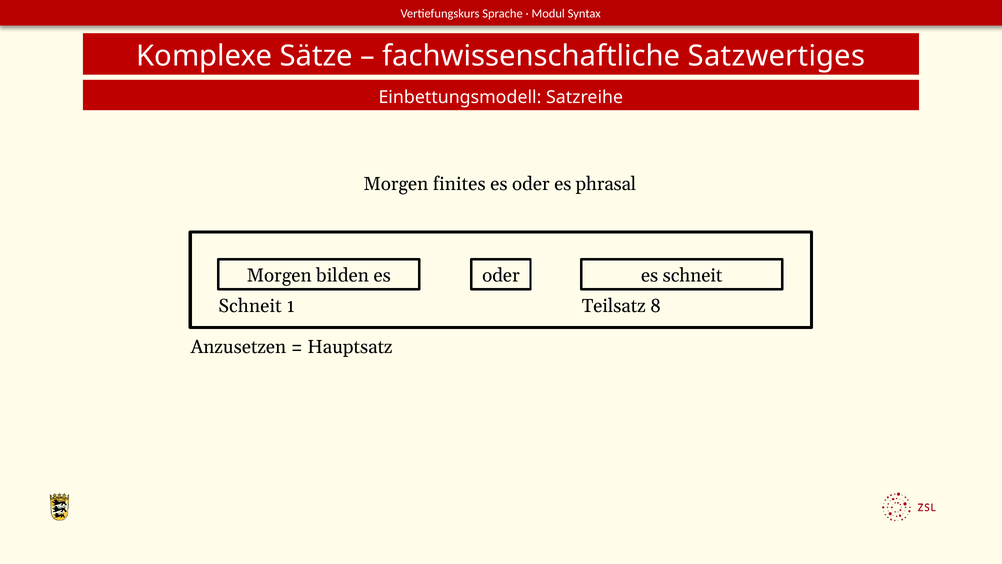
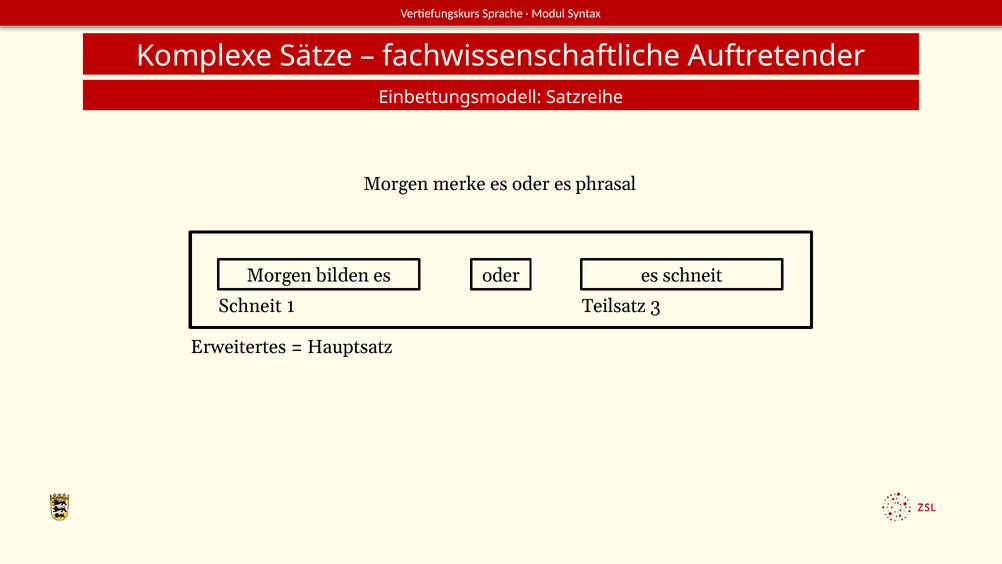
Satzwertiges: Satzwertiges -> Auftretender
finites: finites -> merke
8: 8 -> 3
Anzusetzen: Anzusetzen -> Erweitertes
